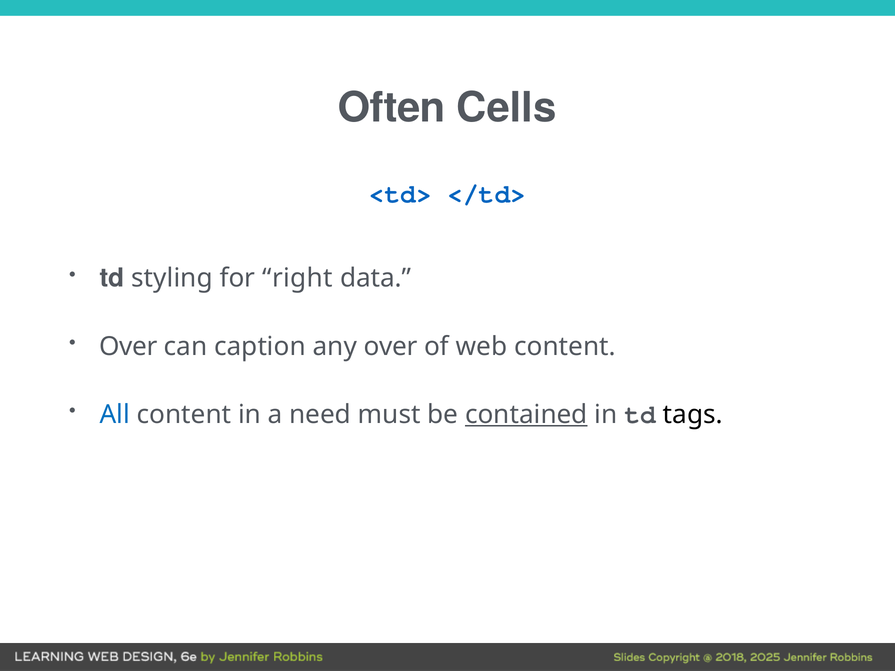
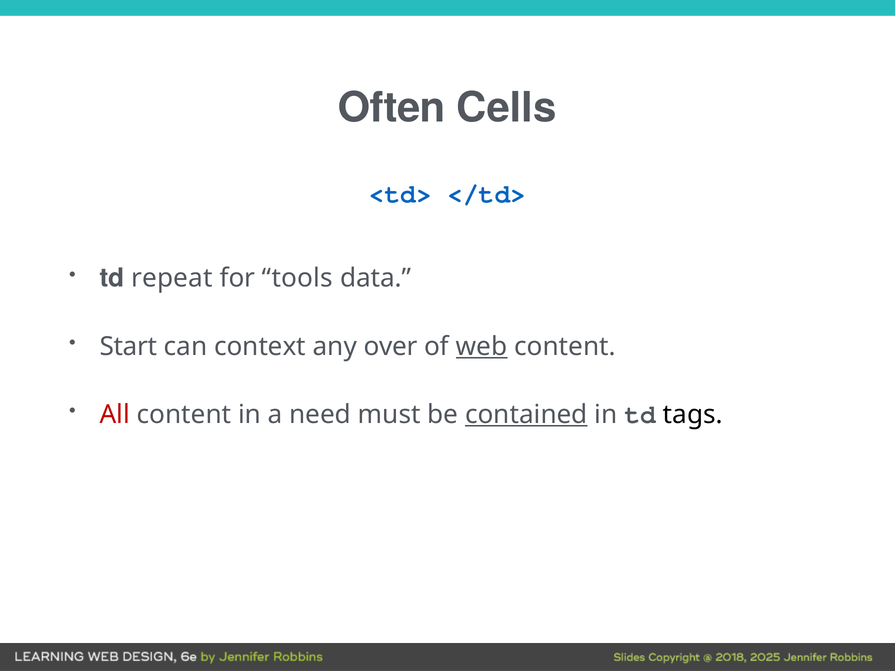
styling: styling -> repeat
right: right -> tools
Over at (128, 347): Over -> Start
caption: caption -> context
web underline: none -> present
All colour: blue -> red
